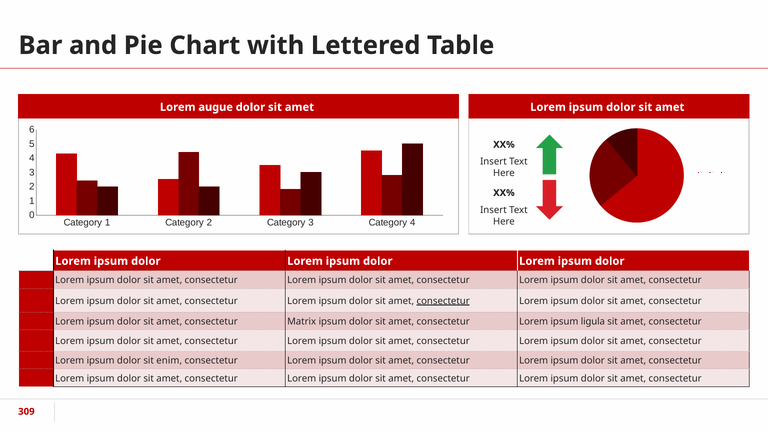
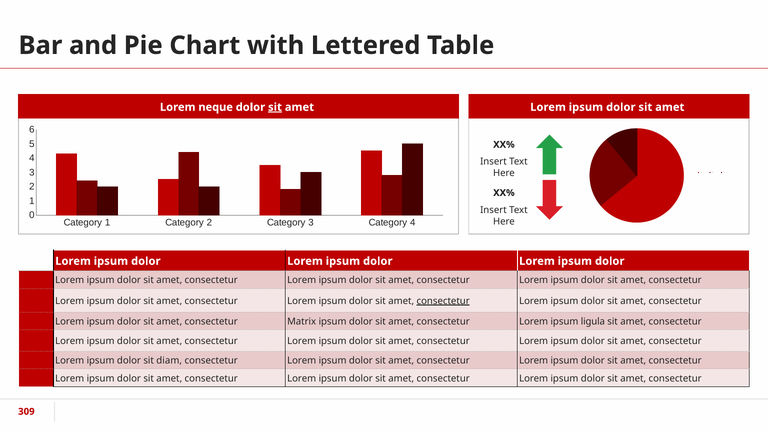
augue: augue -> neque
sit at (275, 107) underline: none -> present
enim: enim -> diam
